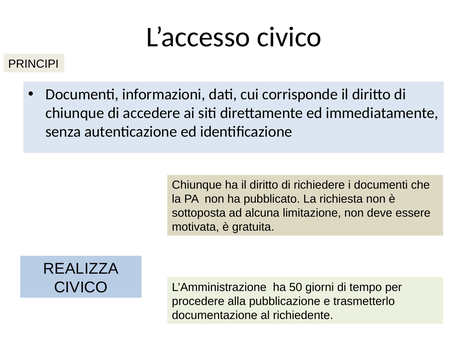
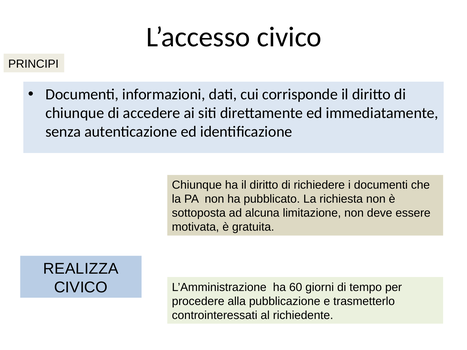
50: 50 -> 60
documentazione: documentazione -> controinteressati
